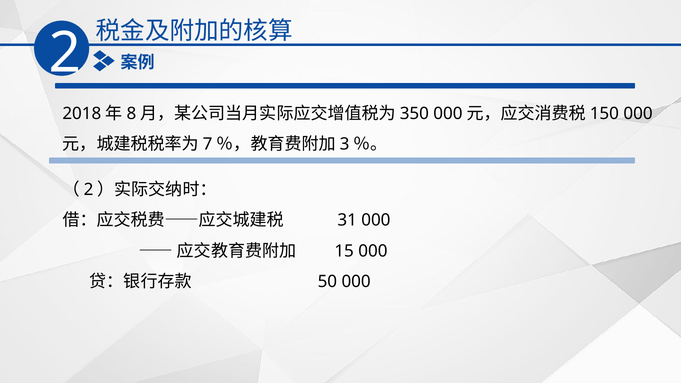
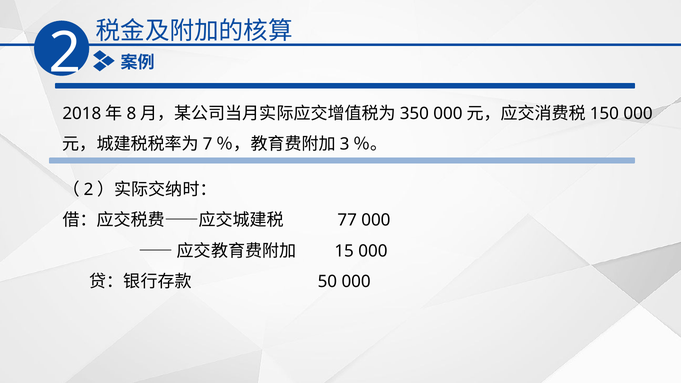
31: 31 -> 77
